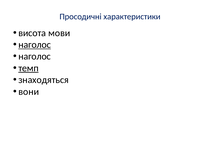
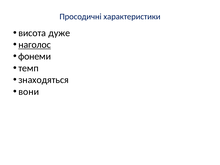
мови: мови -> дуже
наголос at (35, 56): наголос -> фонеми
темп underline: present -> none
